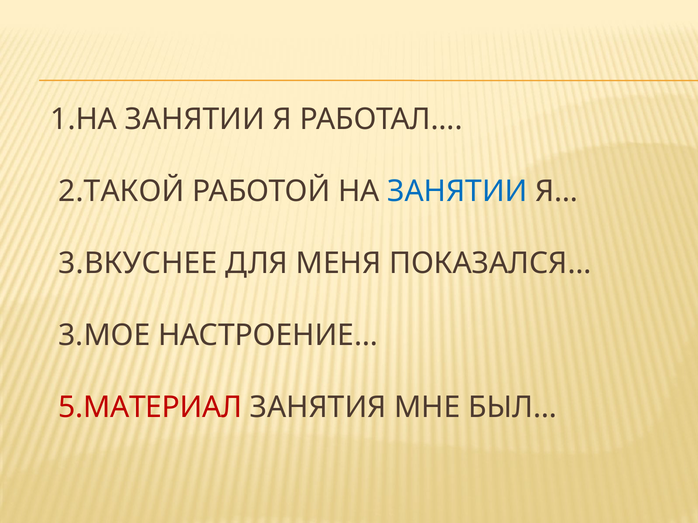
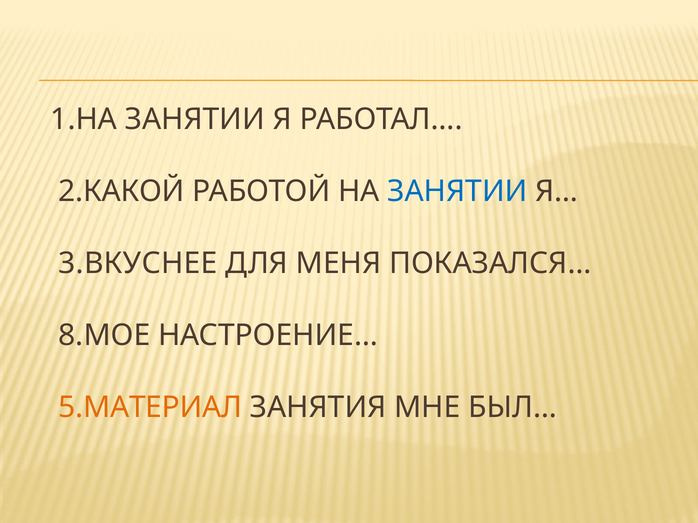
2.ТАКОЙ: 2.ТАКОЙ -> 2.КАКОЙ
3.МОЕ: 3.МОЕ -> 8.МОЕ
5.МАТЕРИАЛ colour: red -> orange
